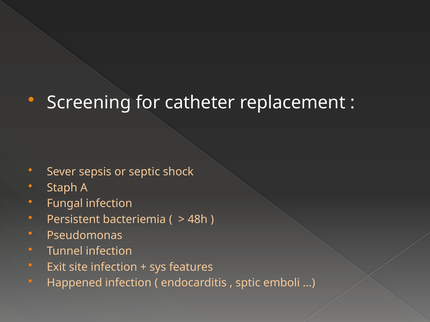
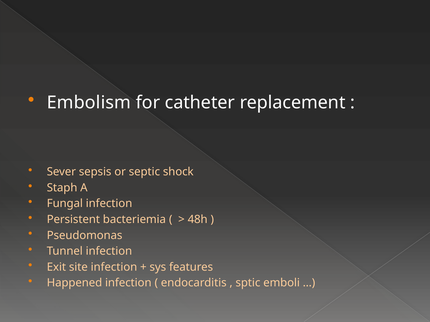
Screening: Screening -> Embolism
